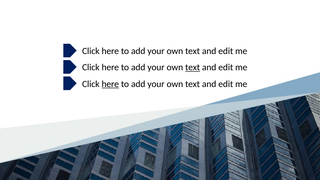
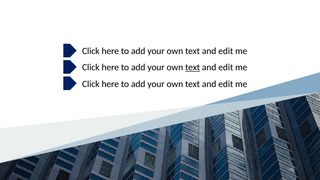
here at (110, 84) underline: present -> none
